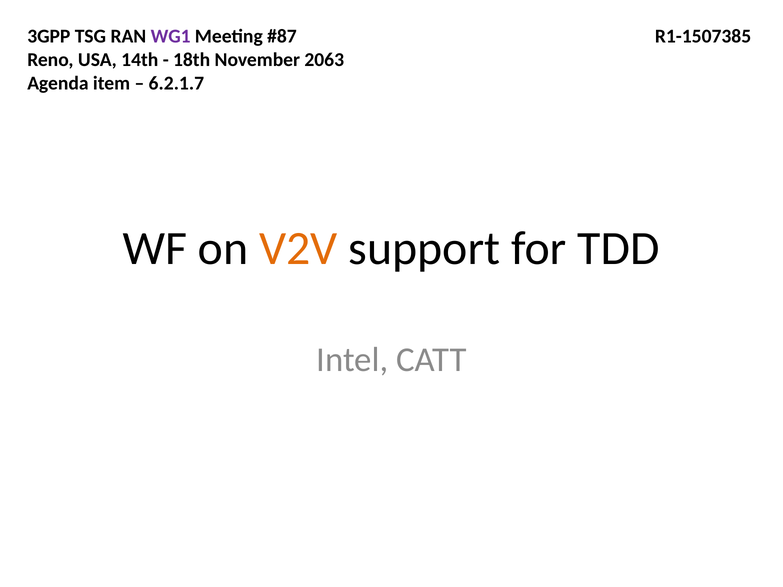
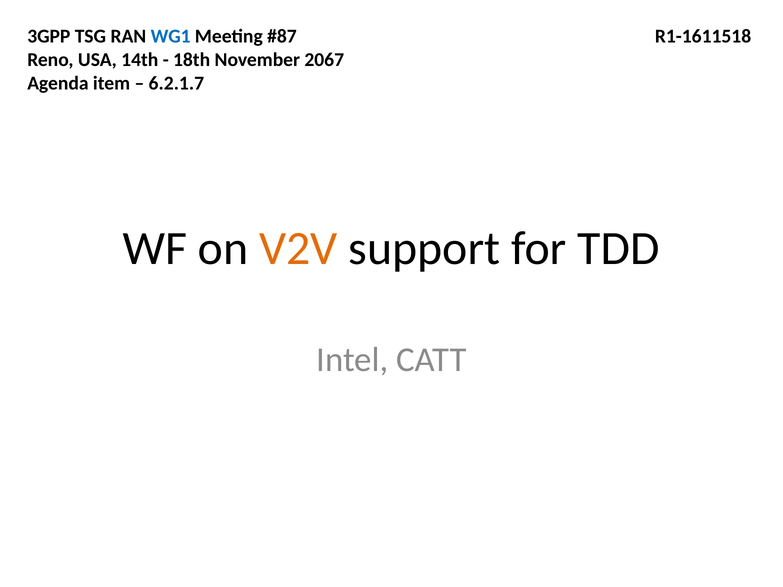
WG1 colour: purple -> blue
R1-1507385: R1-1507385 -> R1-1611518
2063: 2063 -> 2067
